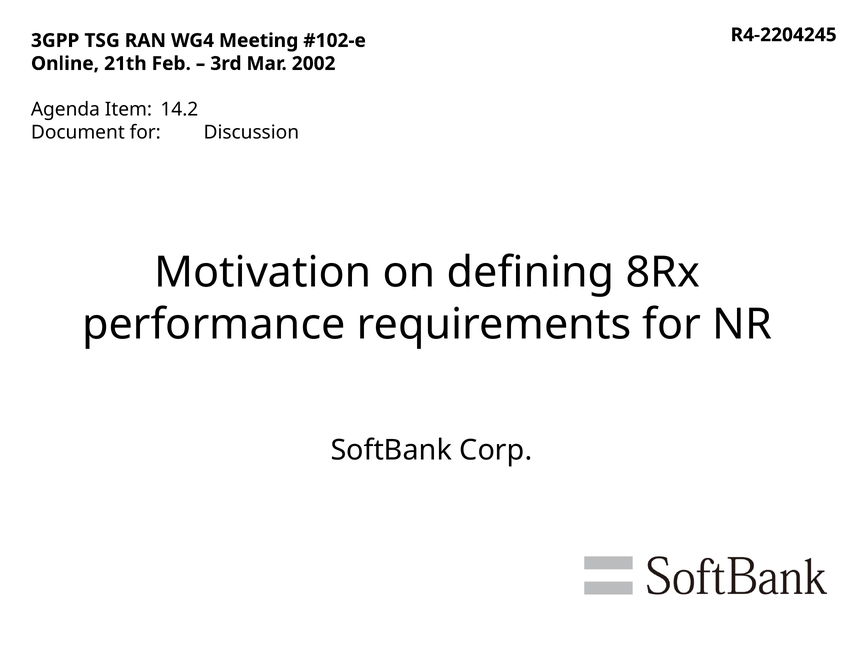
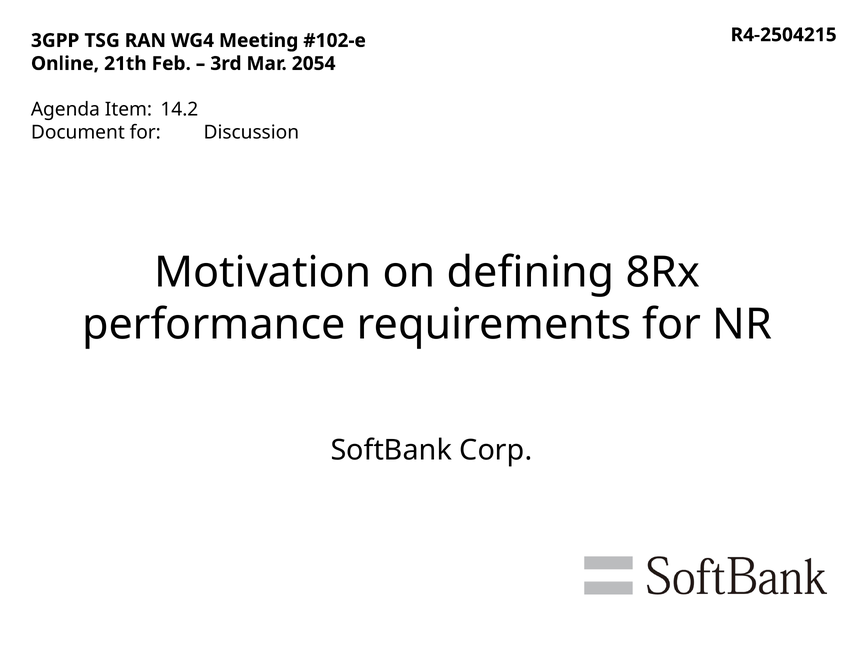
R4-2204245: R4-2204245 -> R4-2504215
2002: 2002 -> 2054
